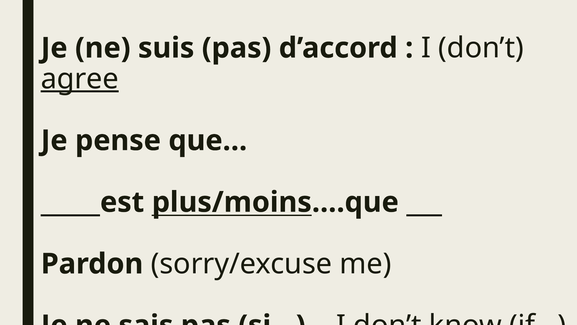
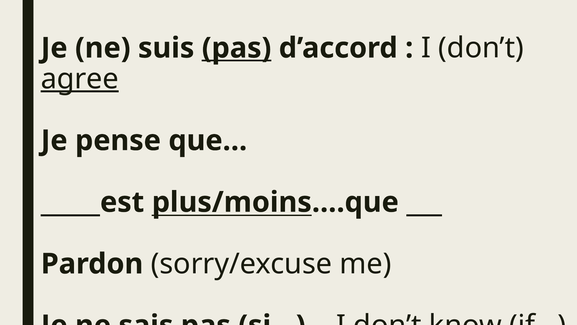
pas at (237, 48) underline: none -> present
